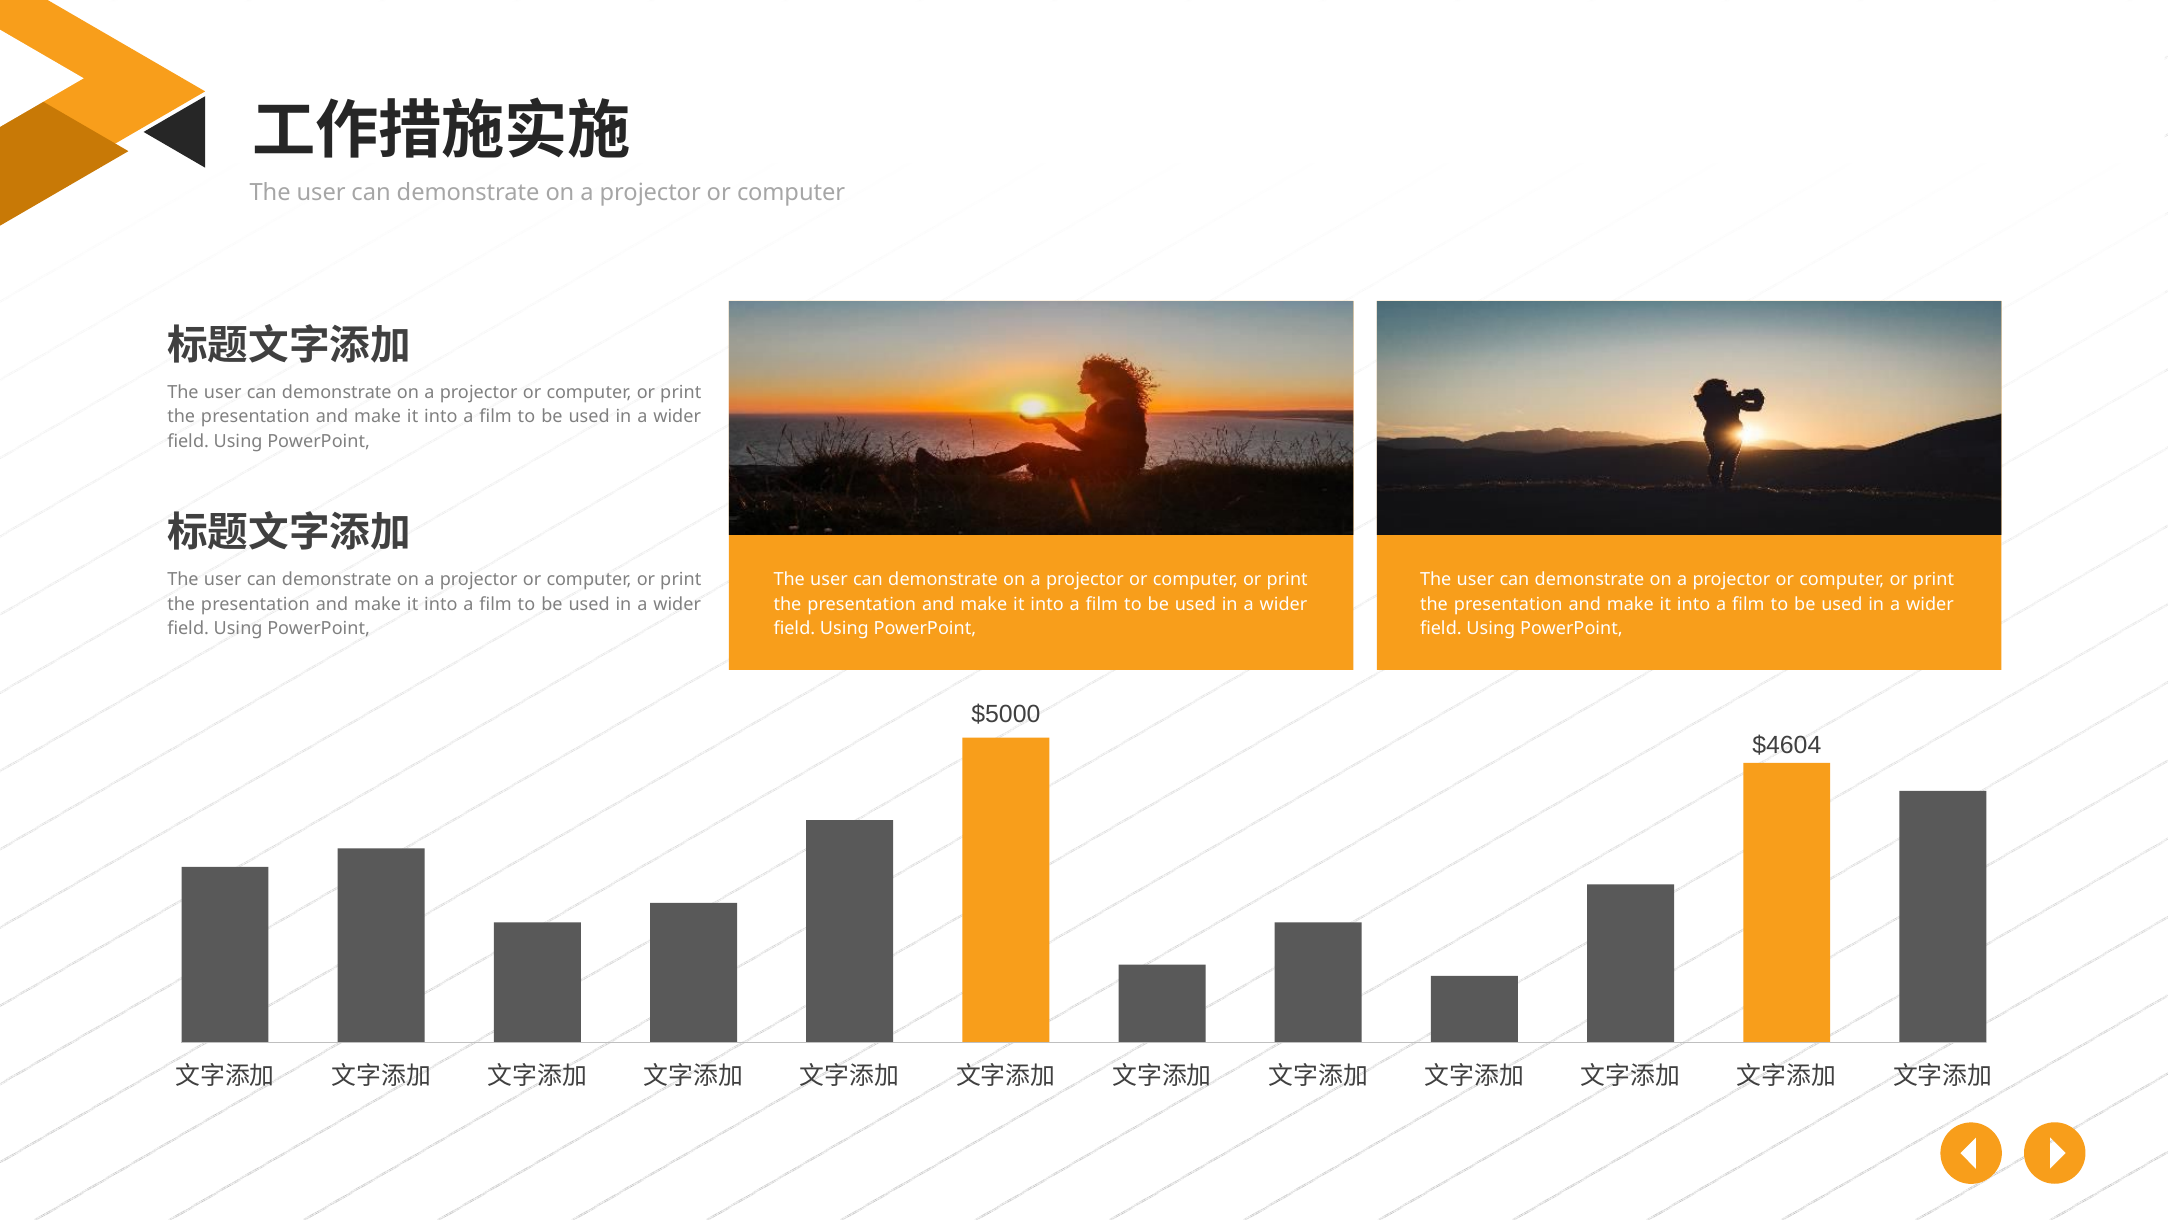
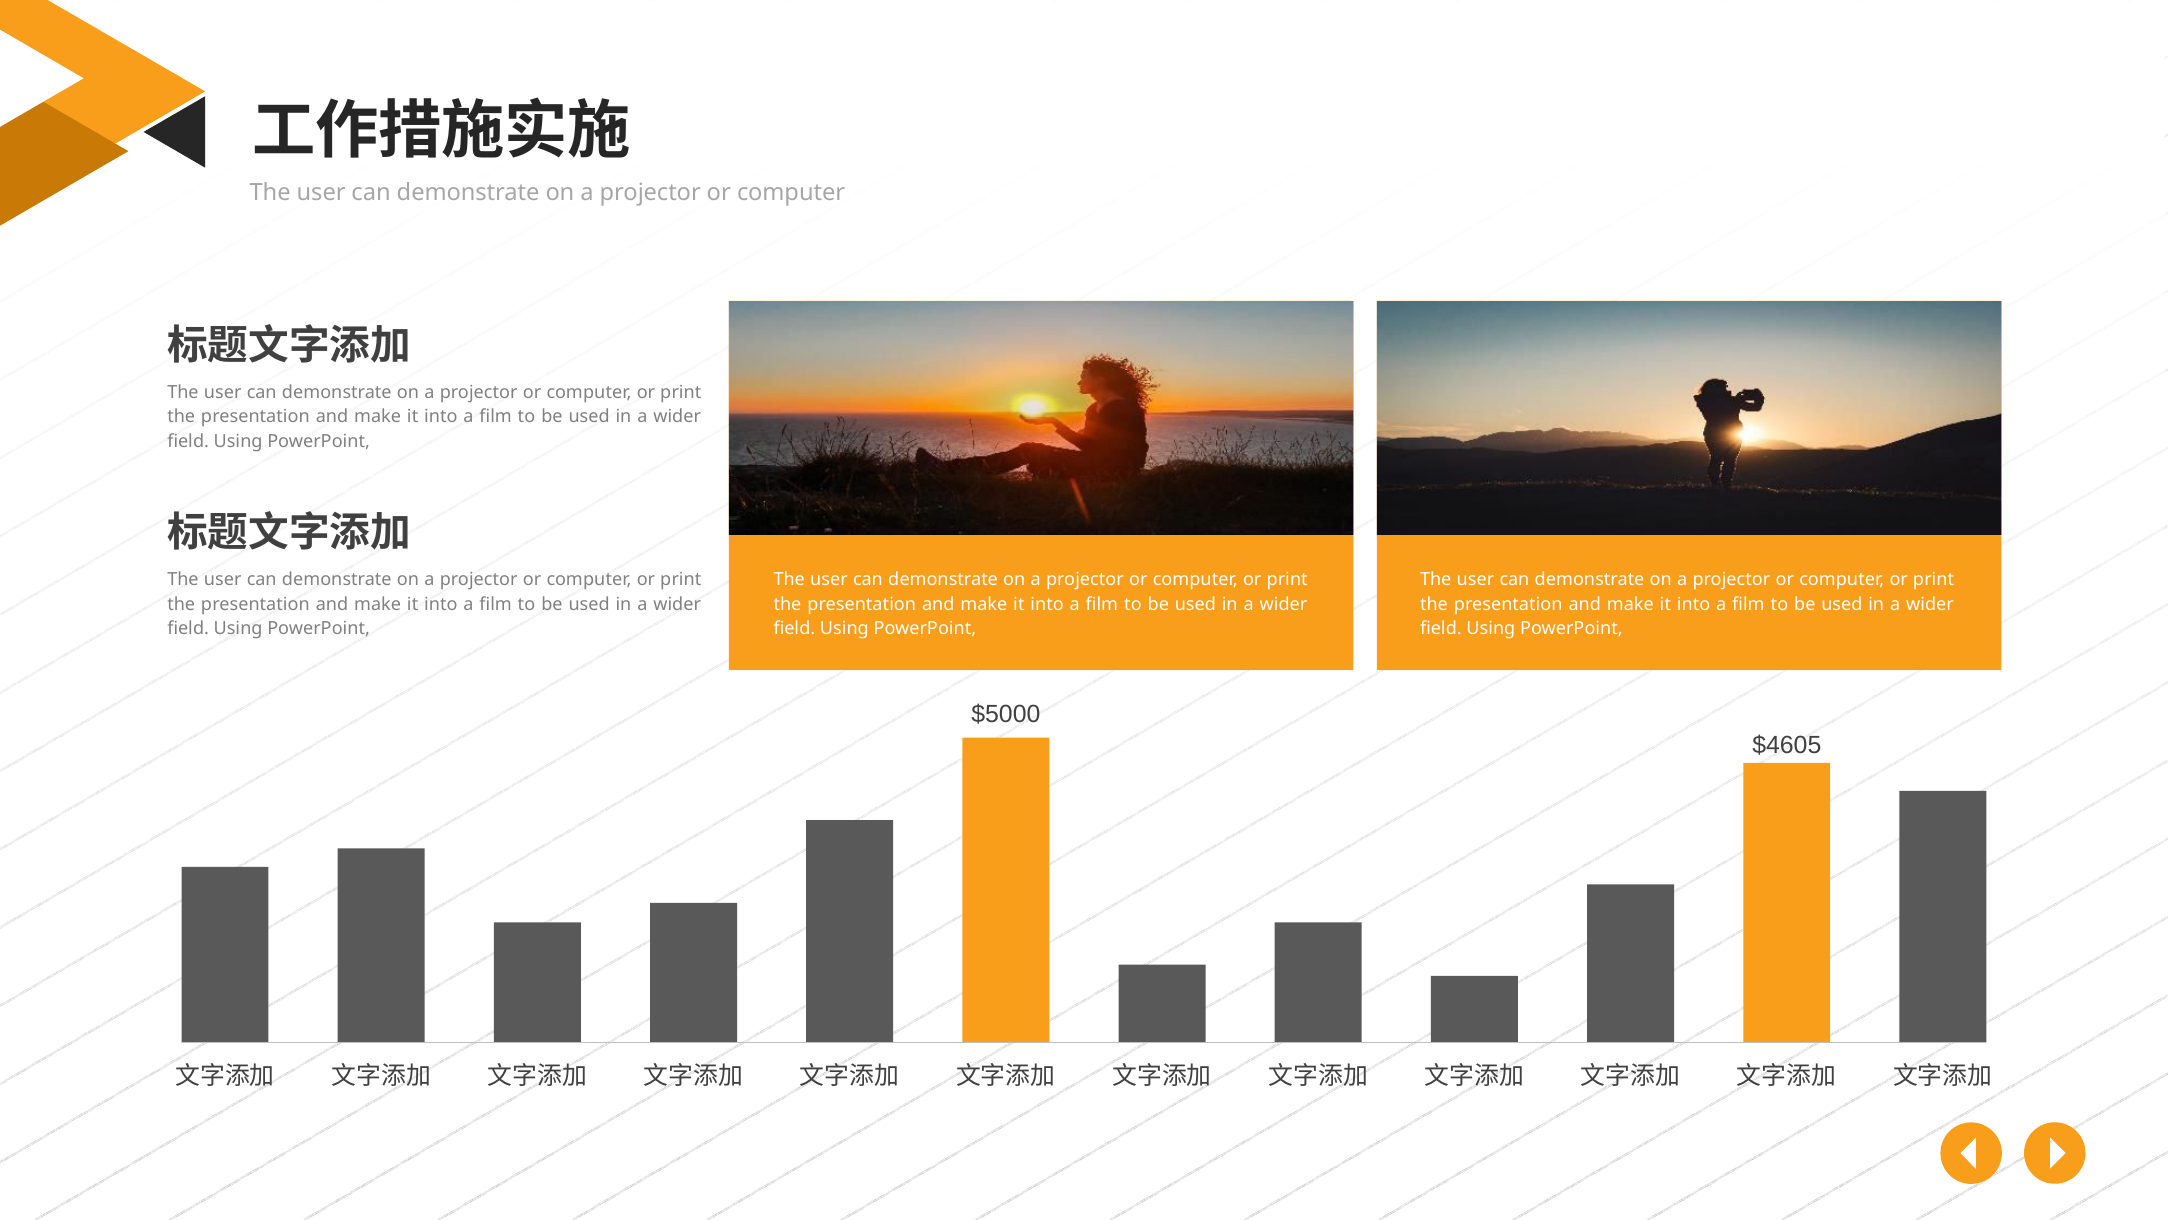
$4604: $4604 -> $4605
